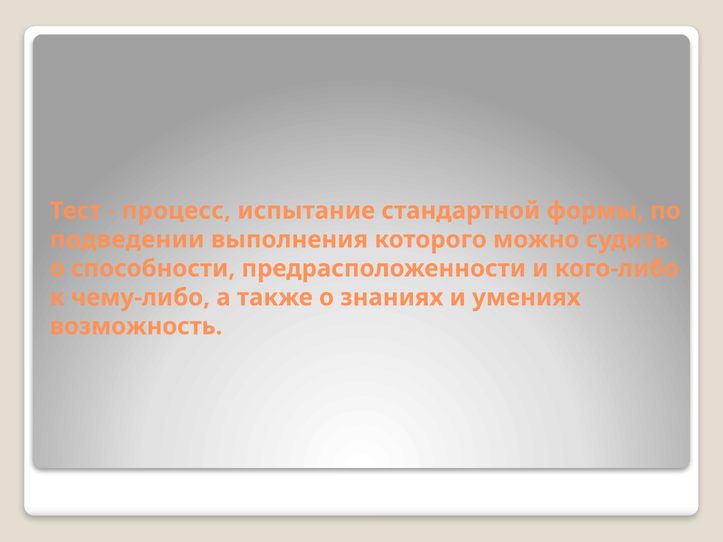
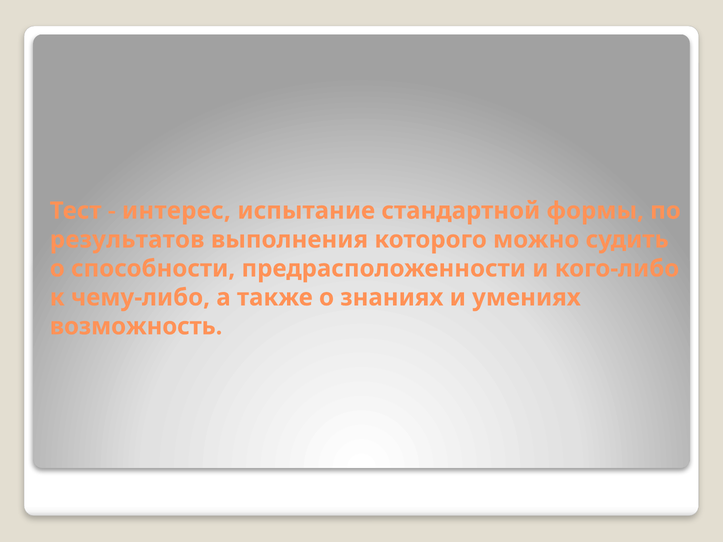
процесс: процесс -> интерес
подведении: подведении -> результатов
